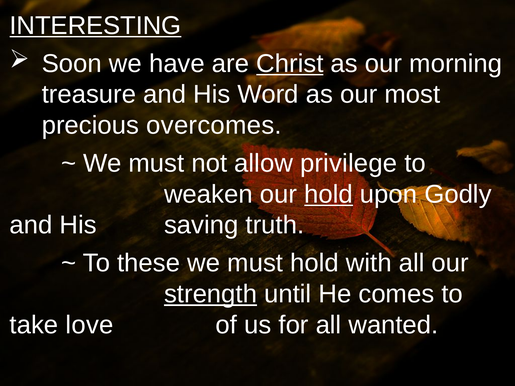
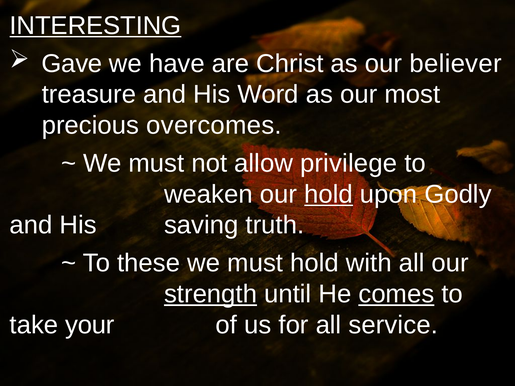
Soon: Soon -> Gave
Christ underline: present -> none
morning: morning -> believer
comes underline: none -> present
love: love -> your
wanted: wanted -> service
